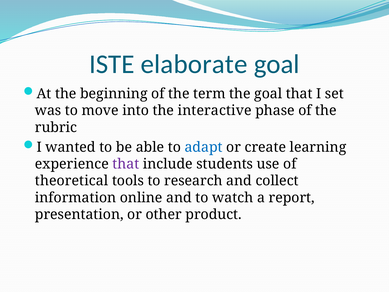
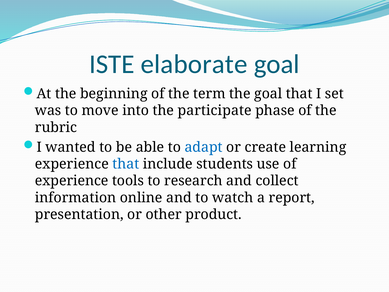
interactive: interactive -> participate
that at (126, 164) colour: purple -> blue
theoretical at (72, 181): theoretical -> experience
